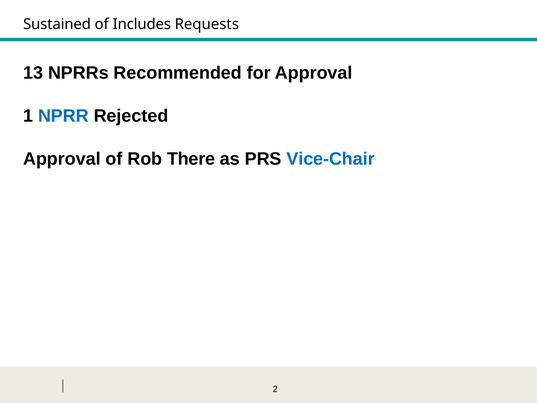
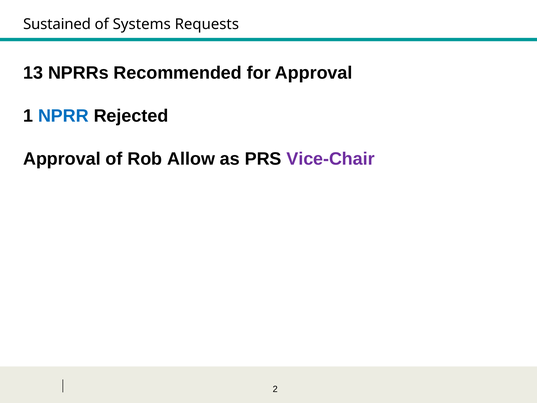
Includes: Includes -> Systems
There: There -> Allow
Vice-Chair colour: blue -> purple
